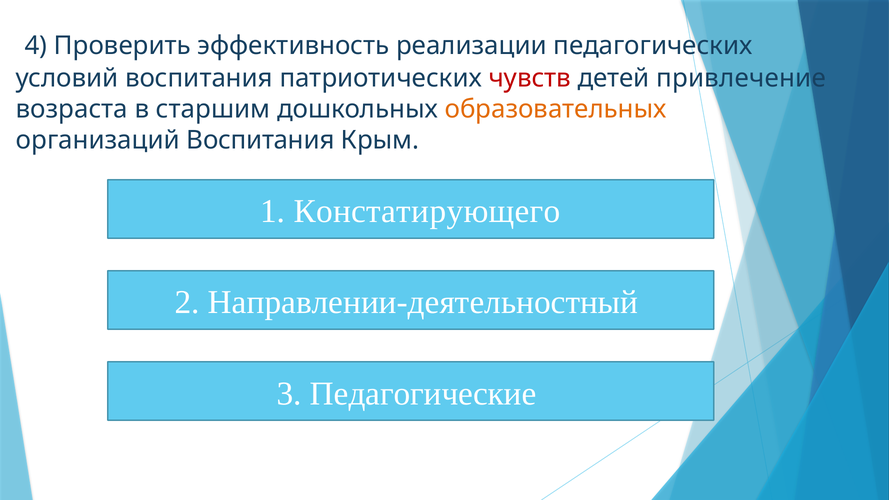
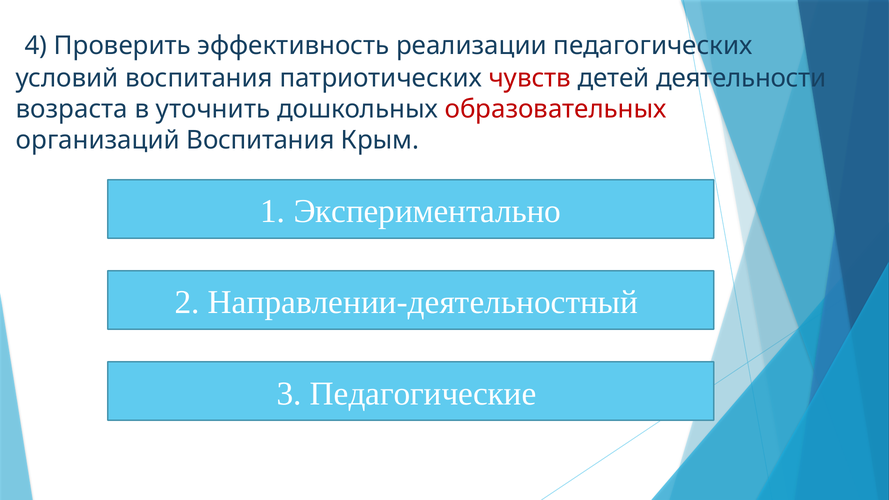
привлечение: привлечение -> деятельности
старшим: старшим -> уточнить
образовательных colour: orange -> red
Констатирующего: Констатирующего -> Экспериментально
